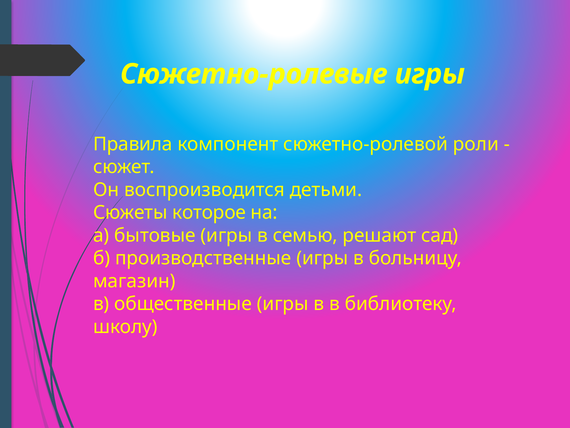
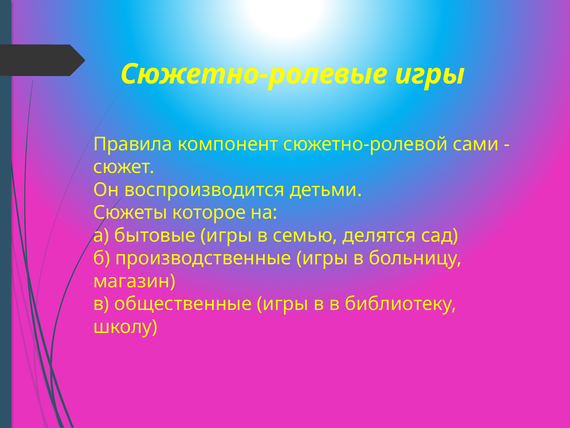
роли: роли -> сами
решают: решают -> делятся
